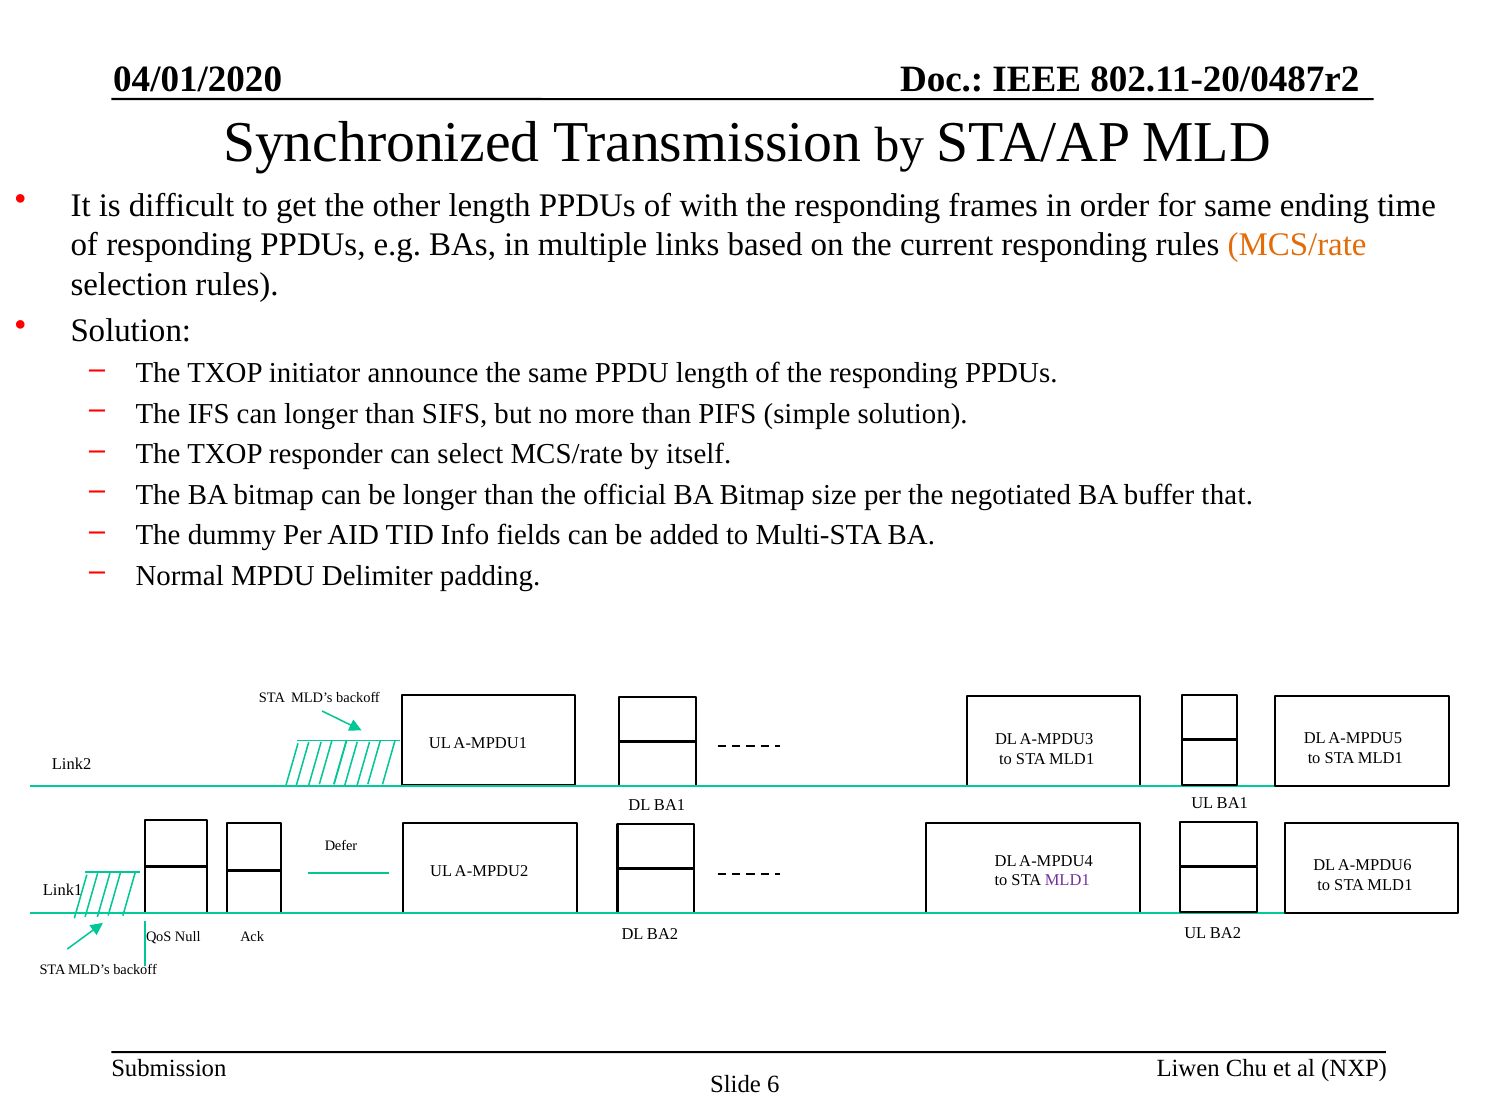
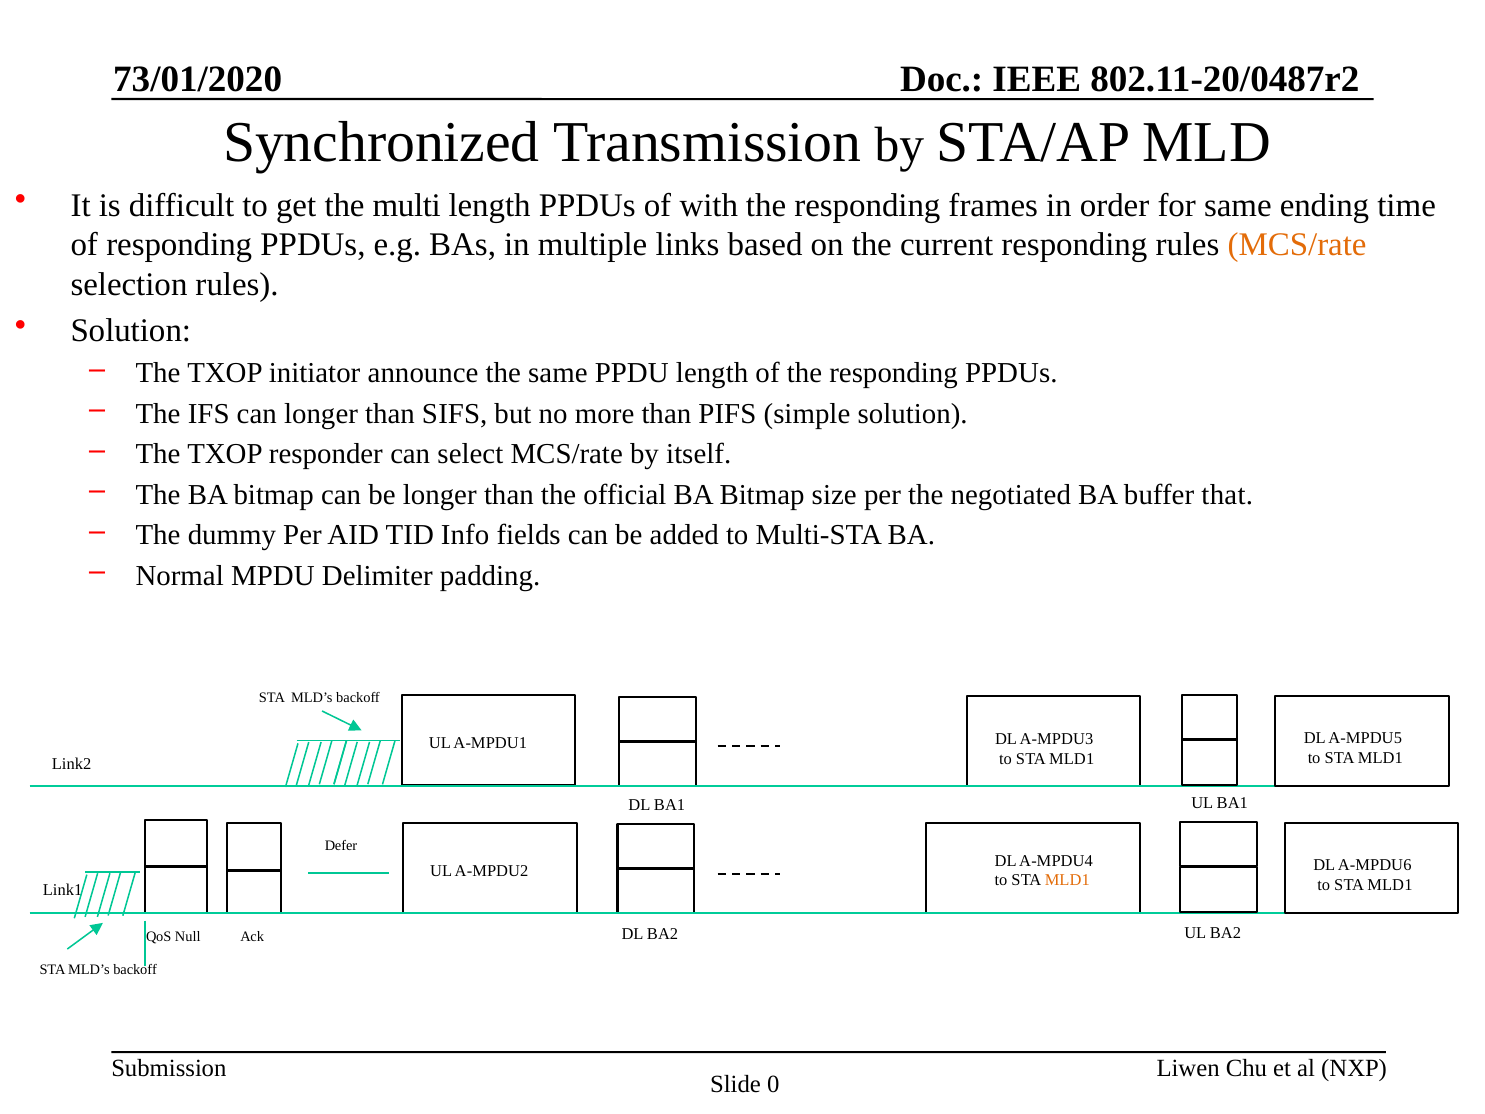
04/01/2020: 04/01/2020 -> 73/01/2020
other: other -> multi
MLD1 at (1067, 880) colour: purple -> orange
6: 6 -> 0
